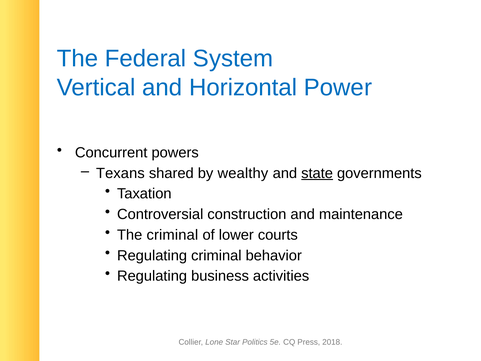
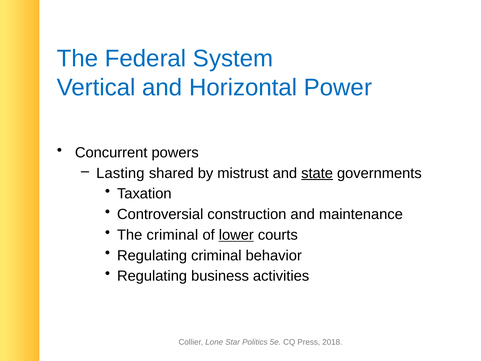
Texans: Texans -> Lasting
wealthy: wealthy -> mistrust
lower underline: none -> present
